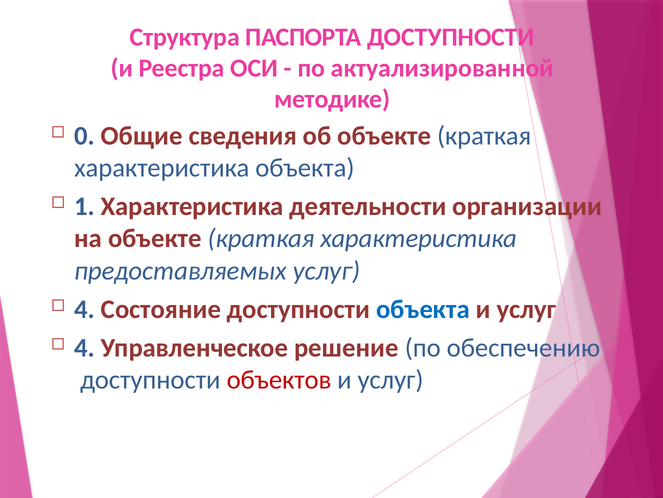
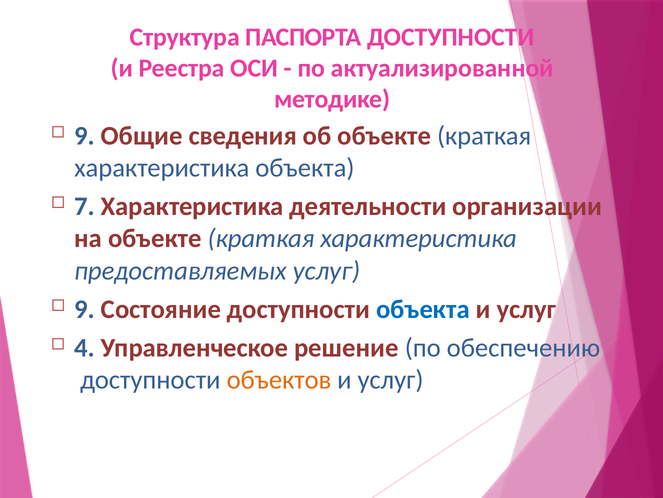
0 at (85, 136): 0 -> 9
1: 1 -> 7
4 at (85, 309): 4 -> 9
объектов colour: red -> orange
